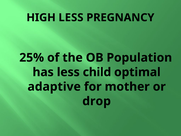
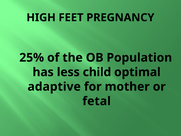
HIGH LESS: LESS -> FEET
drop: drop -> fetal
